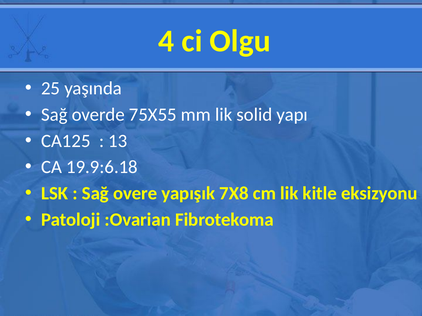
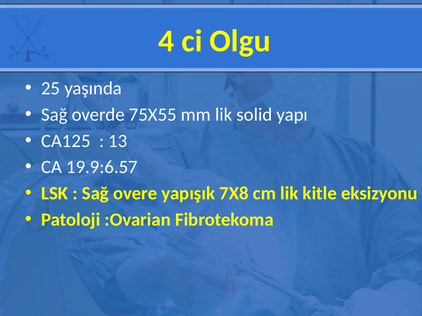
19.9:6.18: 19.9:6.18 -> 19.9:6.57
